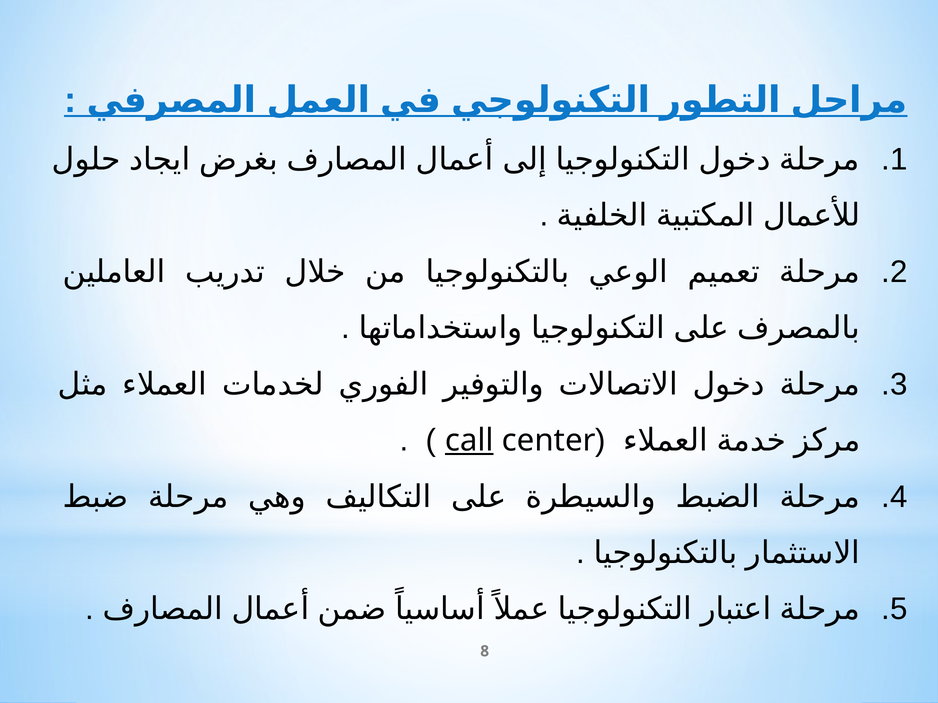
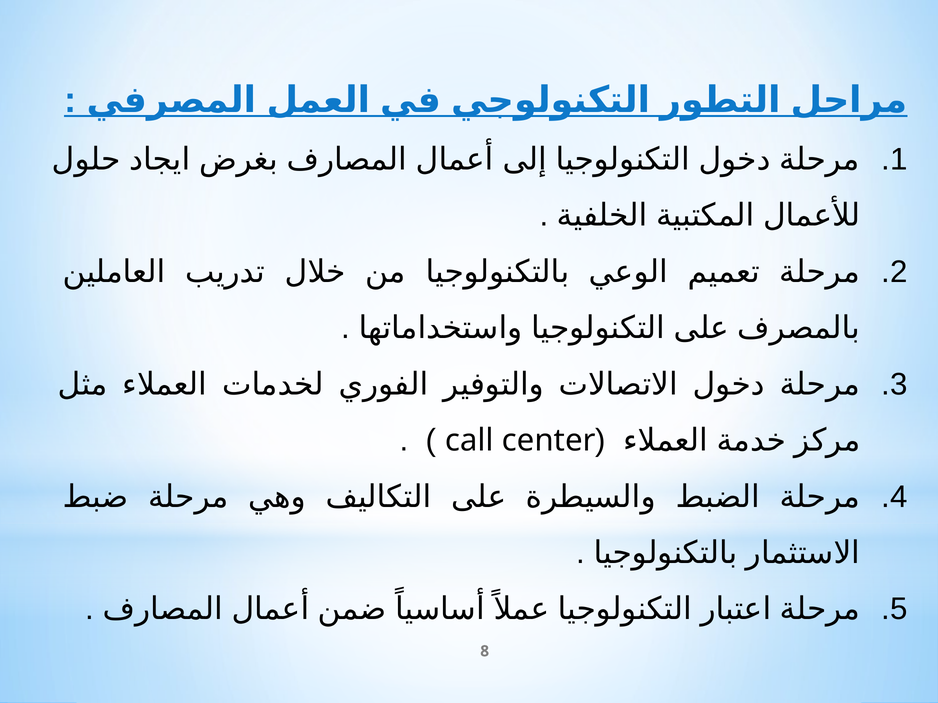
call underline: present -> none
